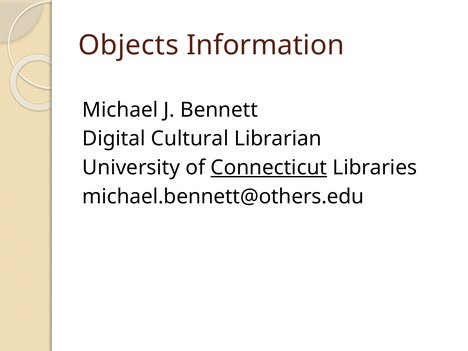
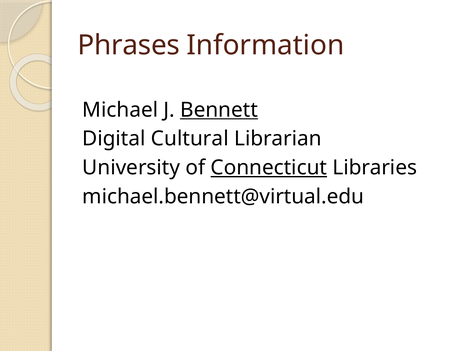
Objects: Objects -> Phrases
Bennett underline: none -> present
michael.bennett@others.edu: michael.bennett@others.edu -> michael.bennett@virtual.edu
